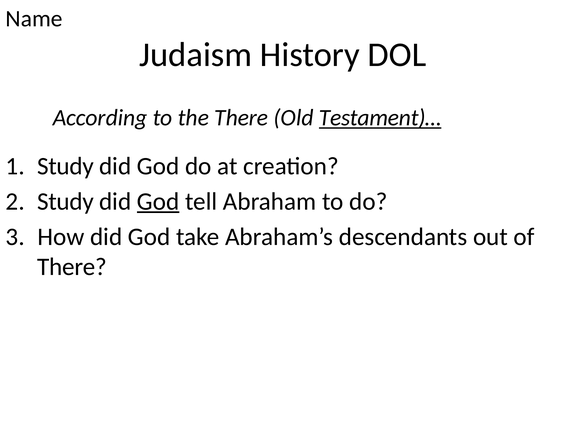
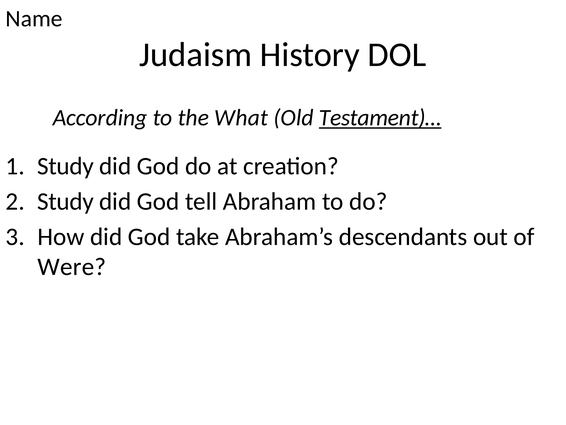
the There: There -> What
God at (158, 201) underline: present -> none
There at (72, 267): There -> Were
